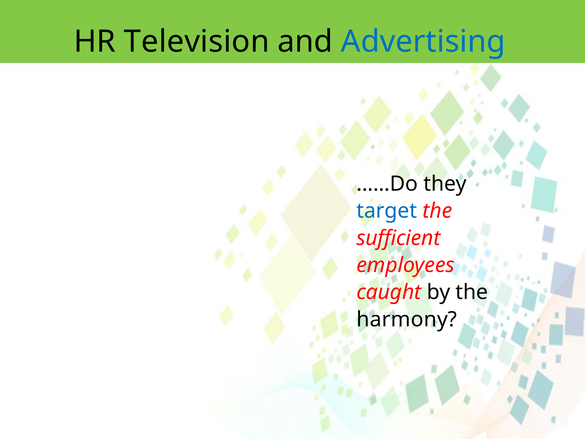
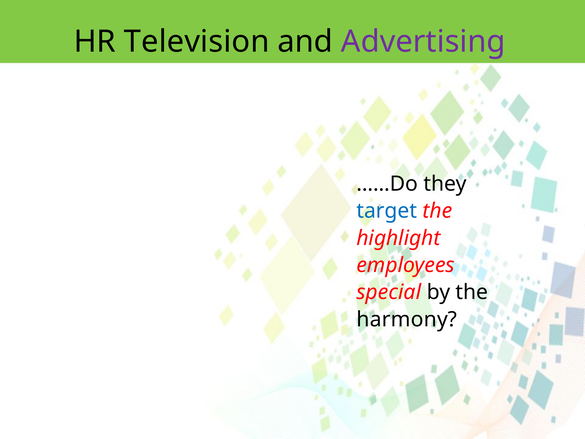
Advertising colour: blue -> purple
sufficient: sufficient -> highlight
caught: caught -> special
